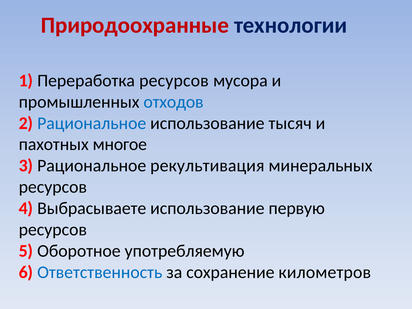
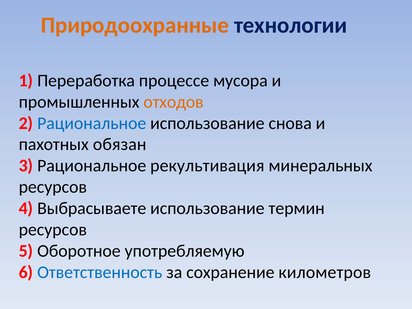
Природоохранные colour: red -> orange
Переработка ресурсов: ресурсов -> процессе
отходов colour: blue -> orange
тысяч: тысяч -> снова
многое: многое -> обязан
первую: первую -> термин
